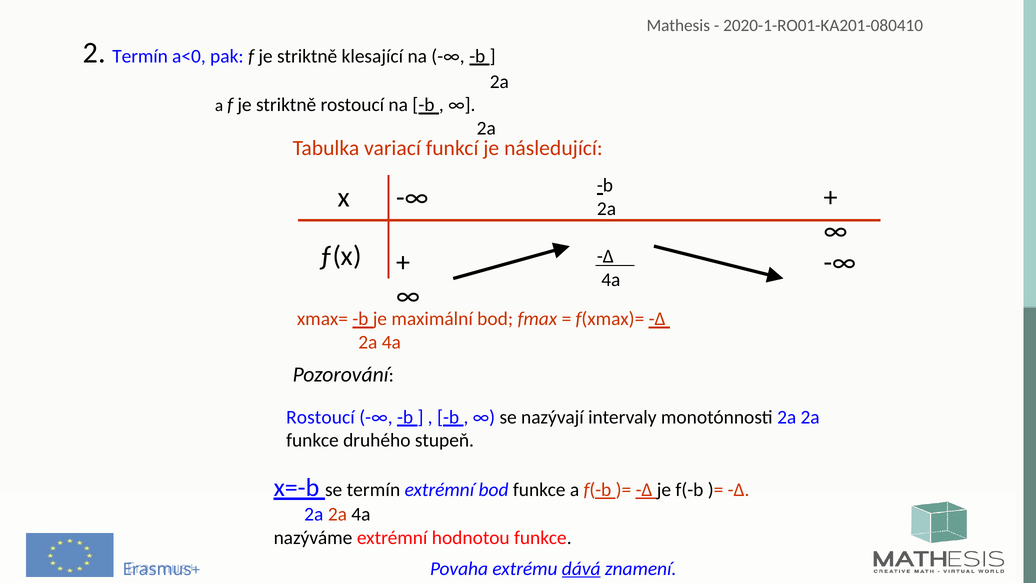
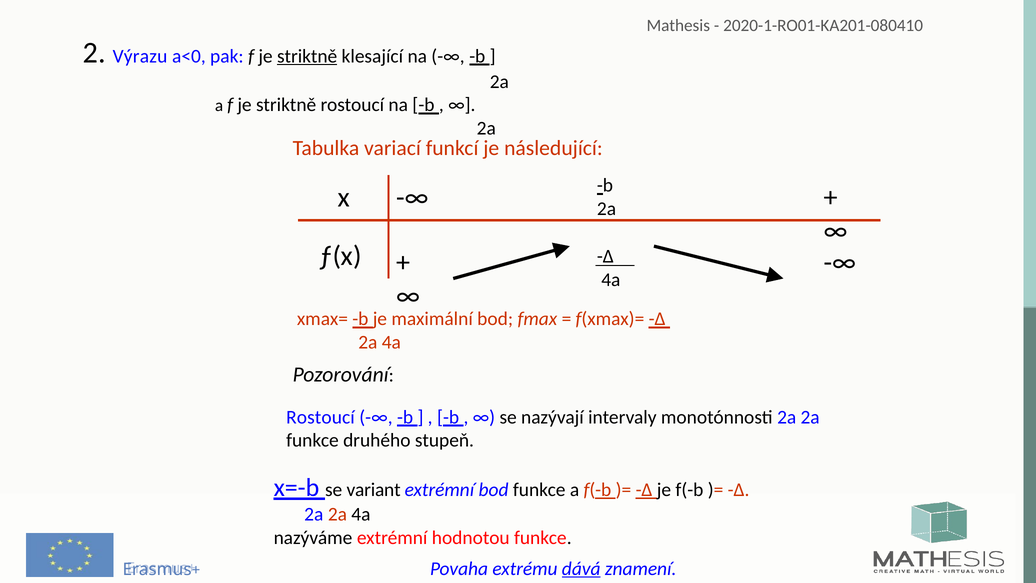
2 Termín: Termín -> Výrazu
striktně at (307, 56) underline: none -> present
se termín: termín -> variant
